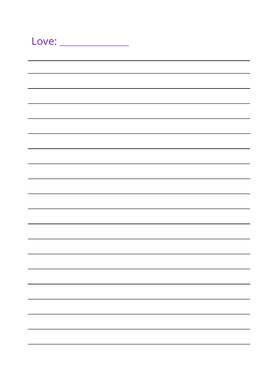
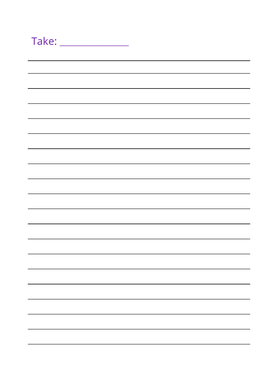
Love: Love -> Take
